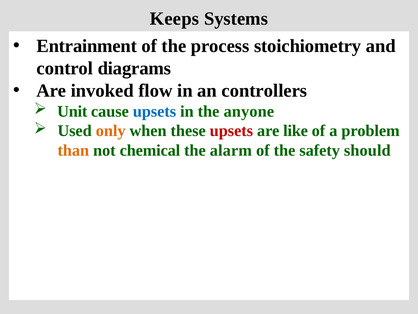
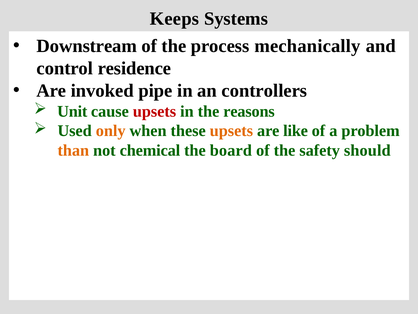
Entrainment: Entrainment -> Downstream
stoichiometry: stoichiometry -> mechanically
diagrams: diagrams -> residence
flow: flow -> pipe
upsets at (154, 111) colour: blue -> red
anyone: anyone -> reasons
upsets at (231, 131) colour: red -> orange
alarm: alarm -> board
